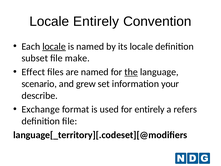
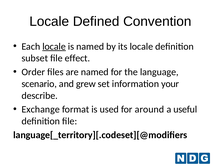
Locale Entirely: Entirely -> Defined
make: make -> effect
Effect: Effect -> Order
the underline: present -> none
for entirely: entirely -> around
refers: refers -> useful
